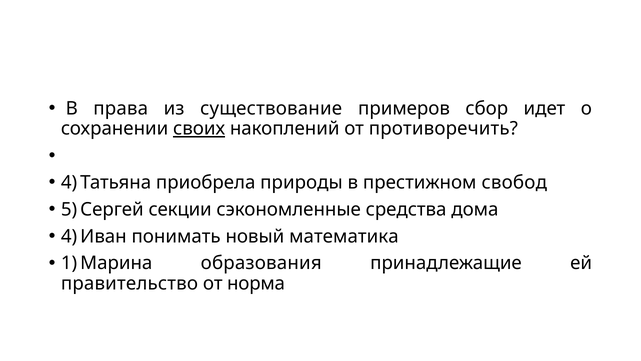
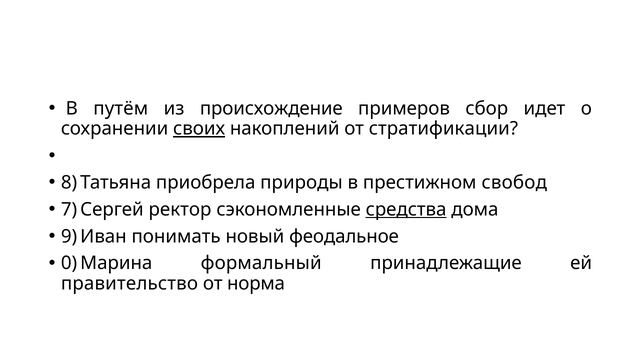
права: права -> путём
существование: существование -> происхождение
противоречить: противоречить -> стратификации
4 at (69, 182): 4 -> 8
5: 5 -> 7
секции: секции -> ректор
средства underline: none -> present
4 at (69, 236): 4 -> 9
математика: математика -> феодальное
1: 1 -> 0
образования: образования -> формальный
